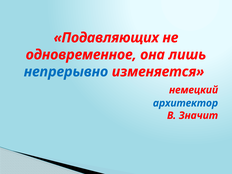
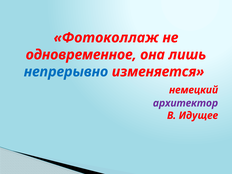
Подавляющих: Подавляющих -> Фотоколлаж
архитектор colour: blue -> purple
Значит: Значит -> Идущее
